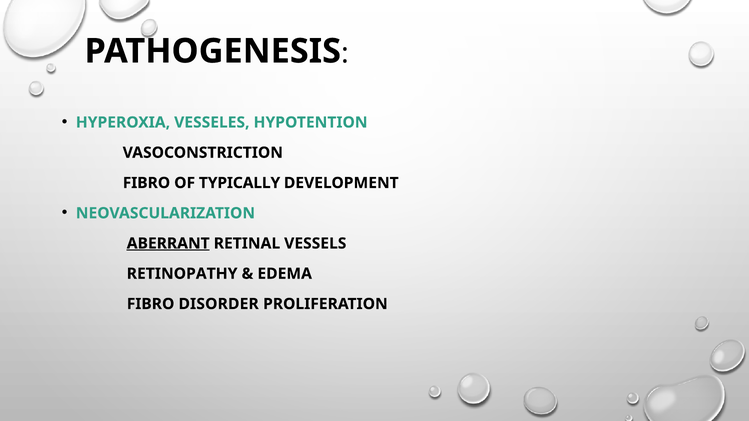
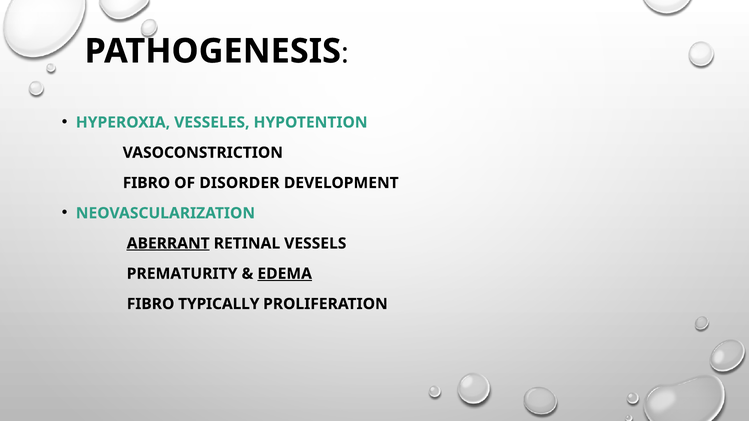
TYPICALLY: TYPICALLY -> DISORDER
RETINOPATHY: RETINOPATHY -> PREMATURITY
EDEMA underline: none -> present
DISORDER: DISORDER -> TYPICALLY
